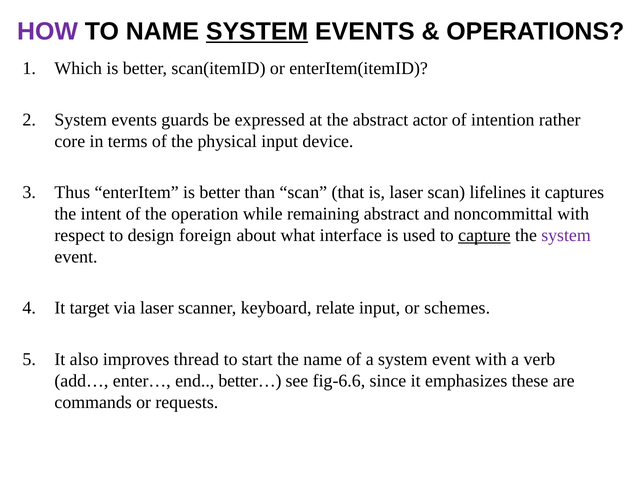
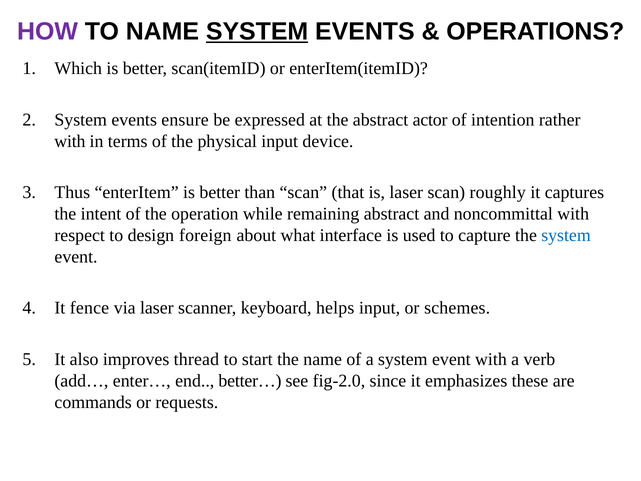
guards: guards -> ensure
core at (70, 141): core -> with
lifelines: lifelines -> roughly
capture underline: present -> none
system at (566, 235) colour: purple -> blue
target: target -> fence
relate: relate -> helps
fig-6.6: fig-6.6 -> fig-2.0
